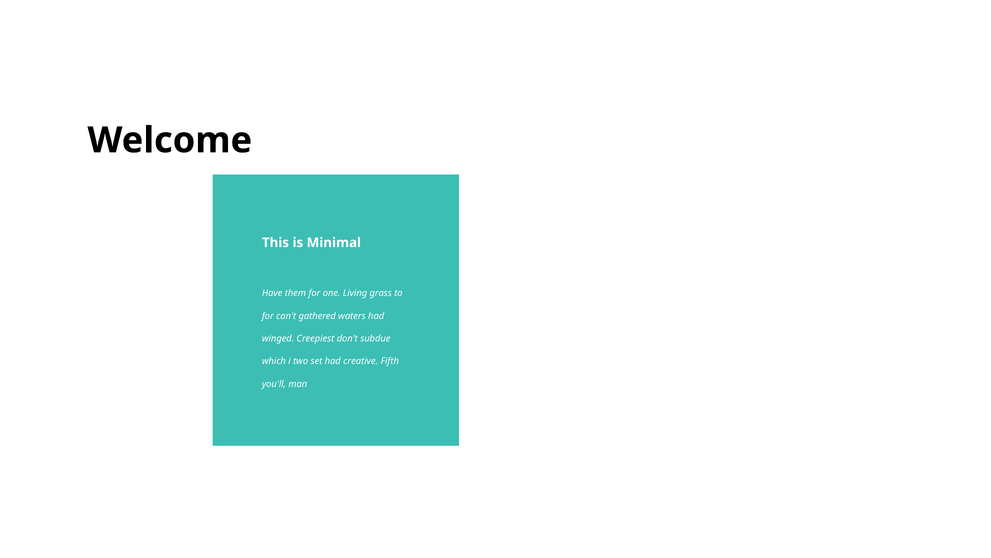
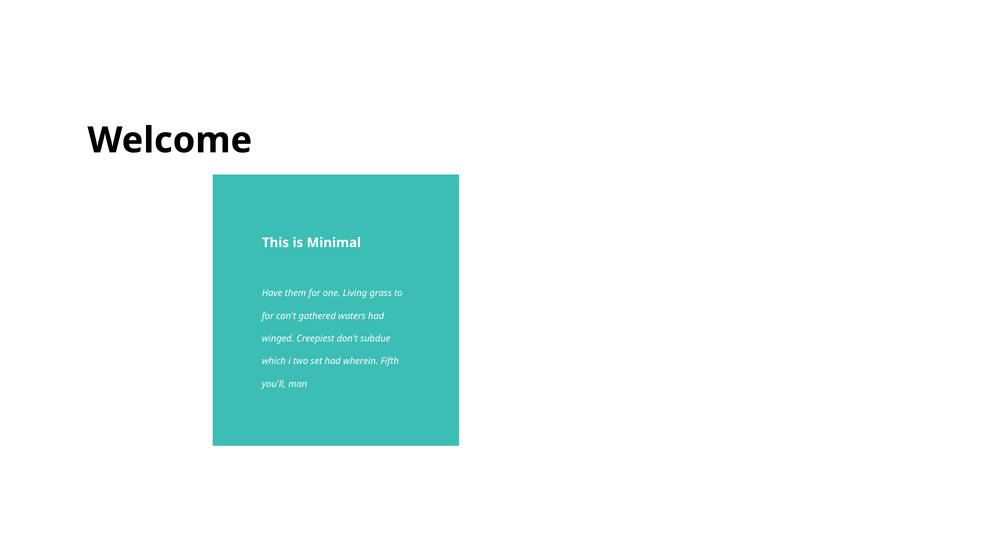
creative: creative -> wherein
